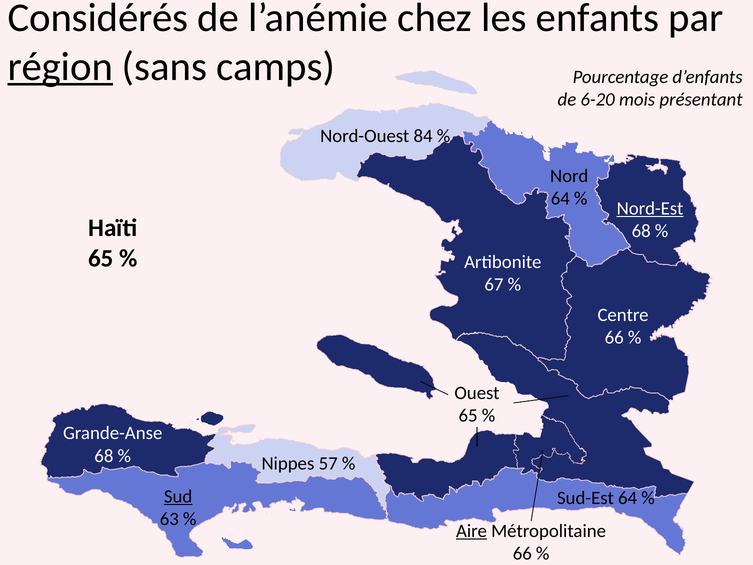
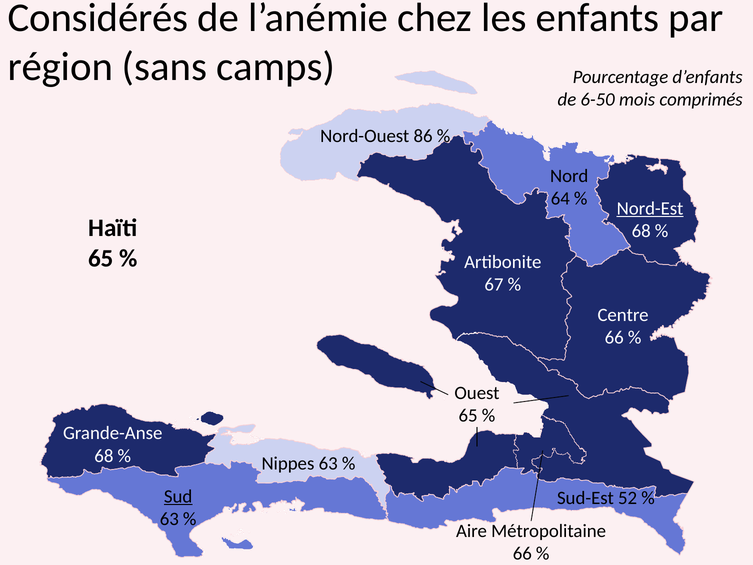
région underline: present -> none
6-20: 6-20 -> 6-50
présentant: présentant -> comprimés
84: 84 -> 86
Nippes 57: 57 -> 63
Sud-Est 64: 64 -> 52
Aire underline: present -> none
